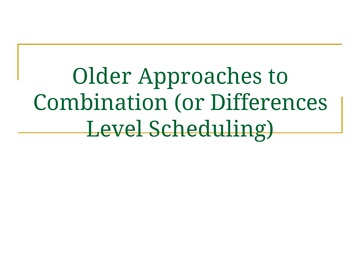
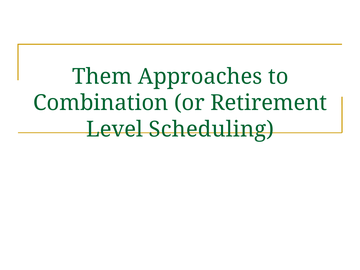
Older: Older -> Them
Differences: Differences -> Retirement
